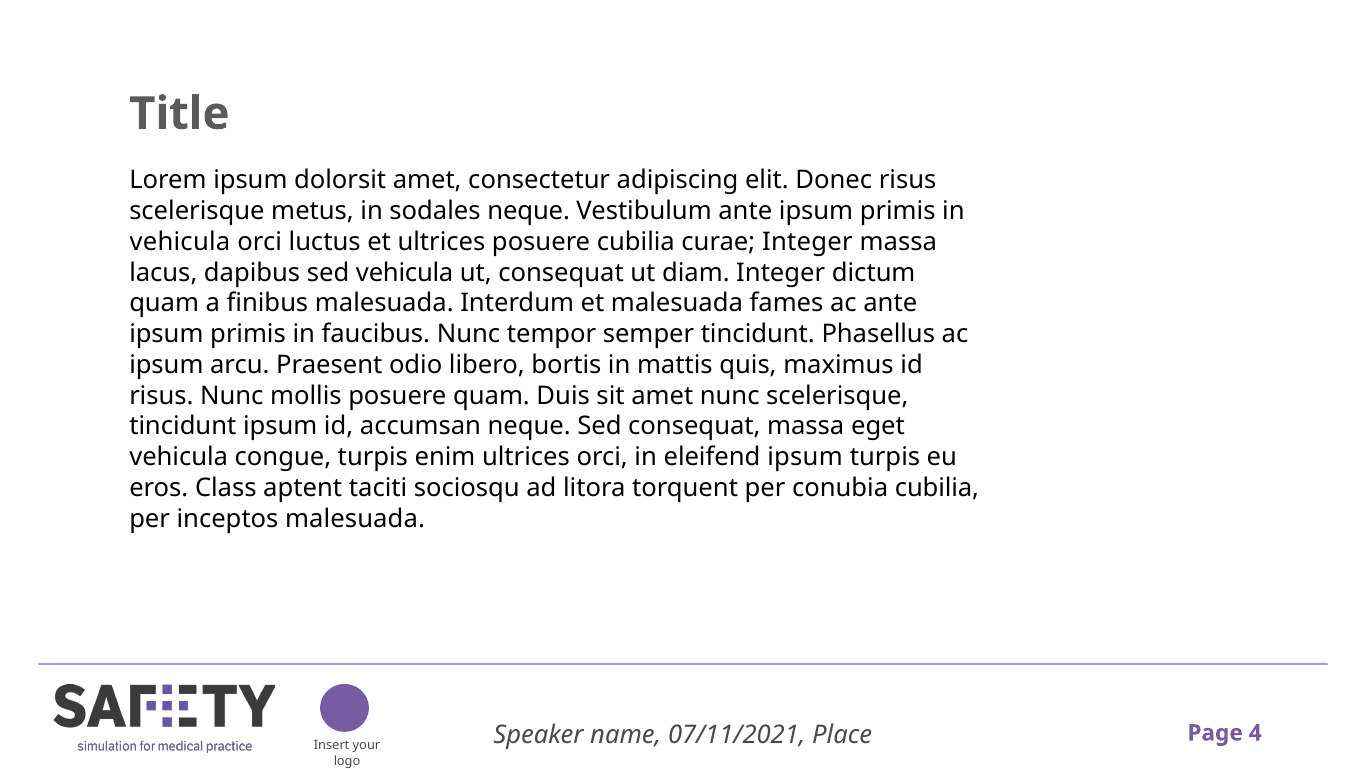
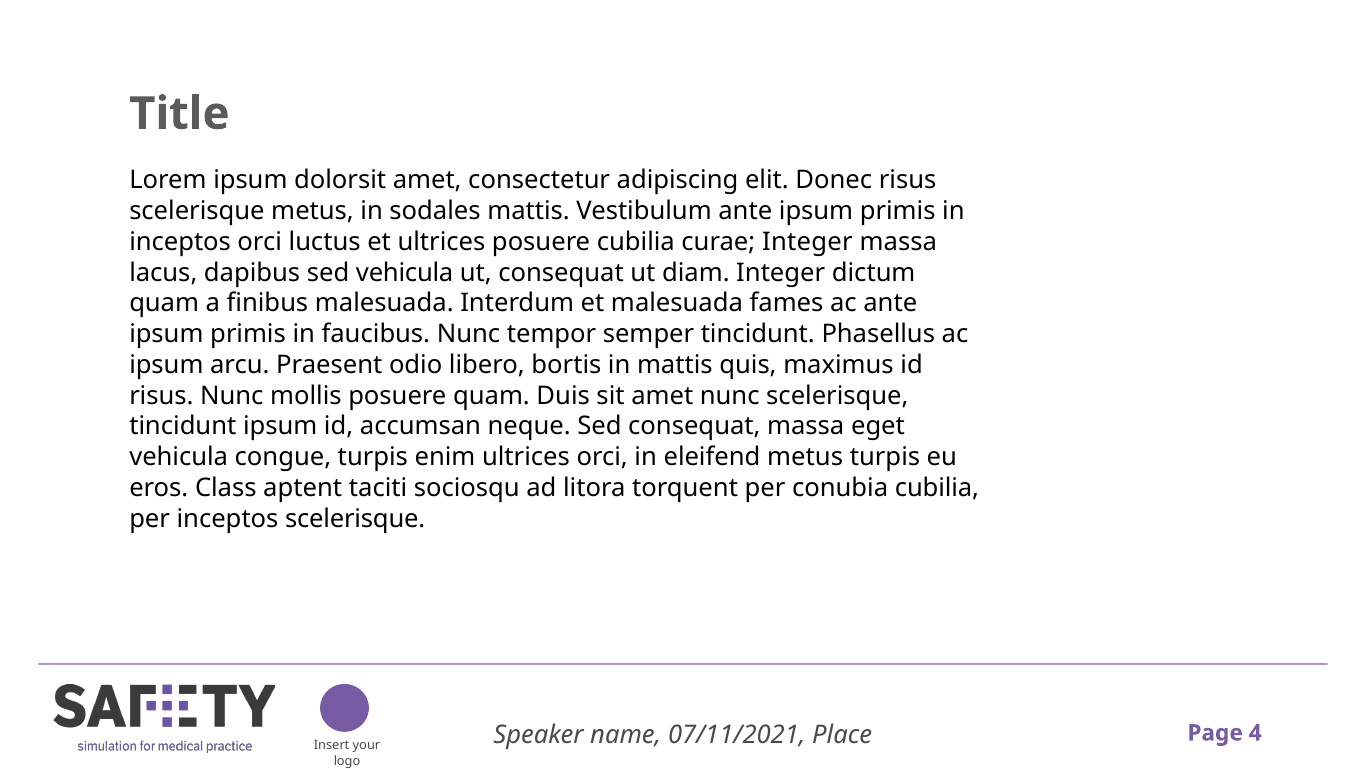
sodales neque: neque -> mattis
vehicula at (180, 242): vehicula -> inceptos
eleifend ipsum: ipsum -> metus
inceptos malesuada: malesuada -> scelerisque
